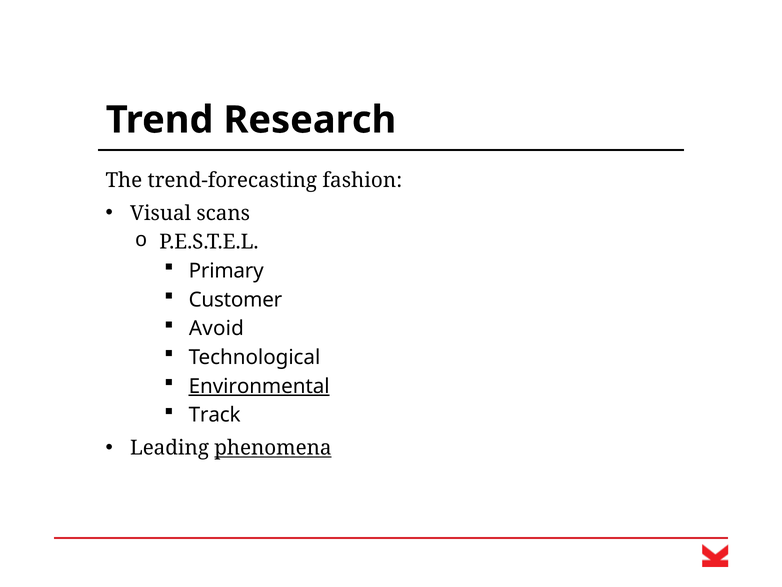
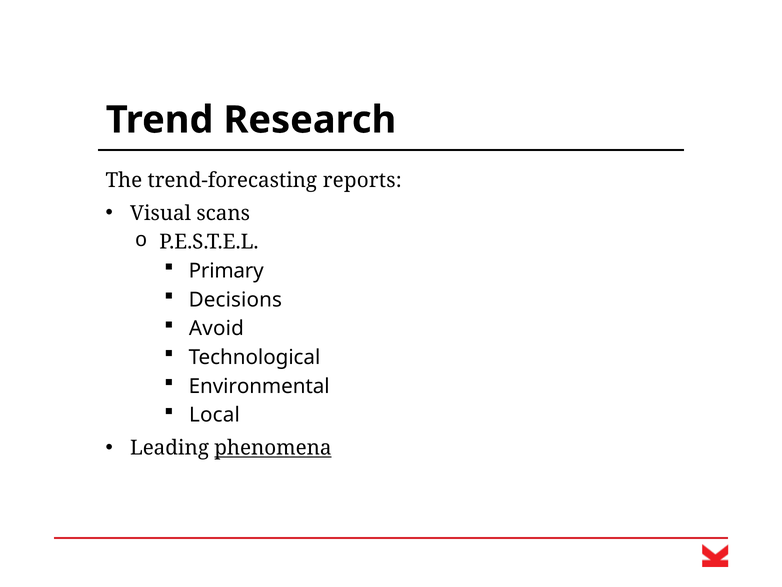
fashion: fashion -> reports
Customer: Customer -> Decisions
Environmental underline: present -> none
Track: Track -> Local
